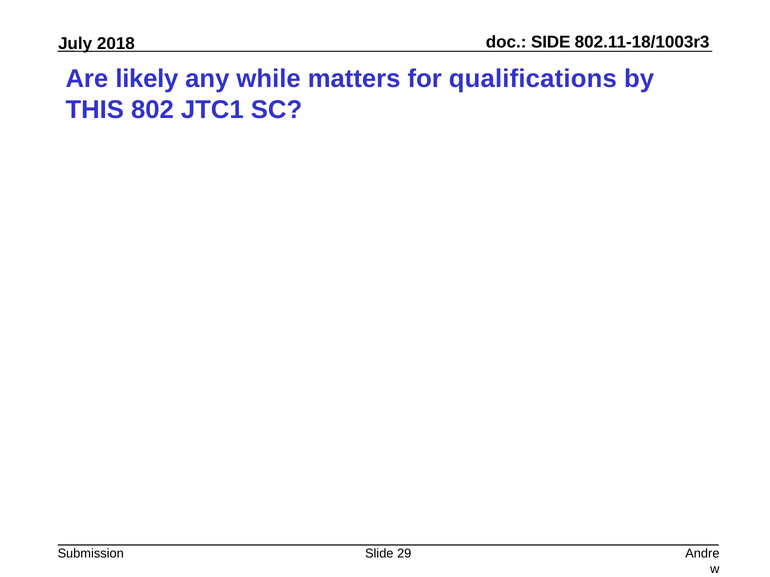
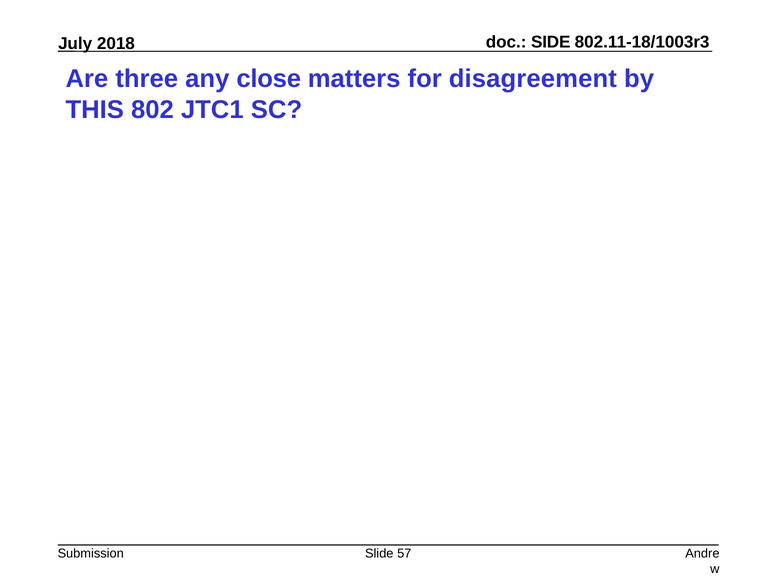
likely: likely -> three
while: while -> close
qualifications: qualifications -> disagreement
29: 29 -> 57
